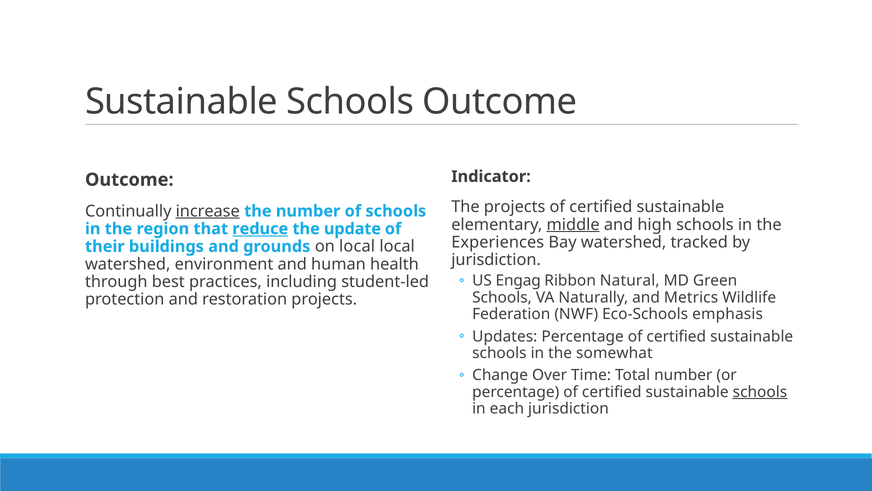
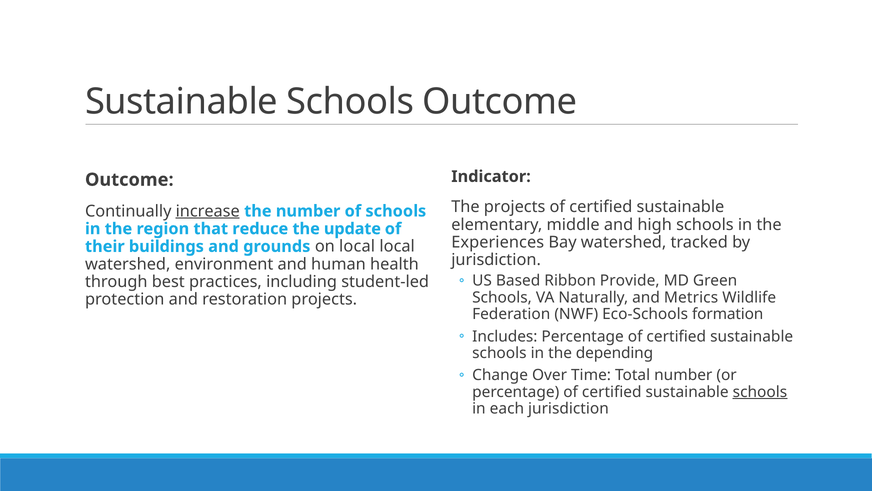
middle underline: present -> none
reduce underline: present -> none
Engag: Engag -> Based
Natural: Natural -> Provide
emphasis: emphasis -> formation
Updates: Updates -> Includes
somewhat: somewhat -> depending
